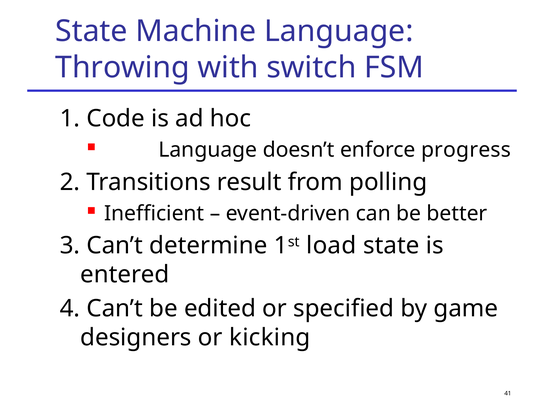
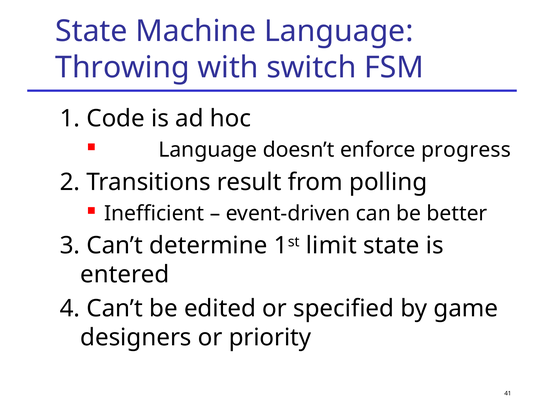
load: load -> limit
kicking: kicking -> priority
